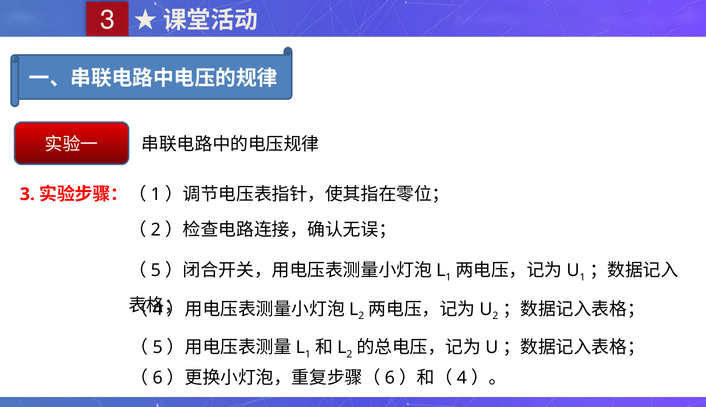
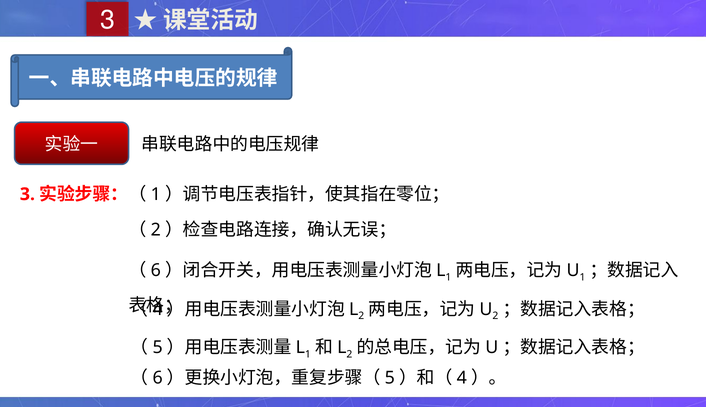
5 at (156, 271): 5 -> 6
6 at (390, 379): 6 -> 5
